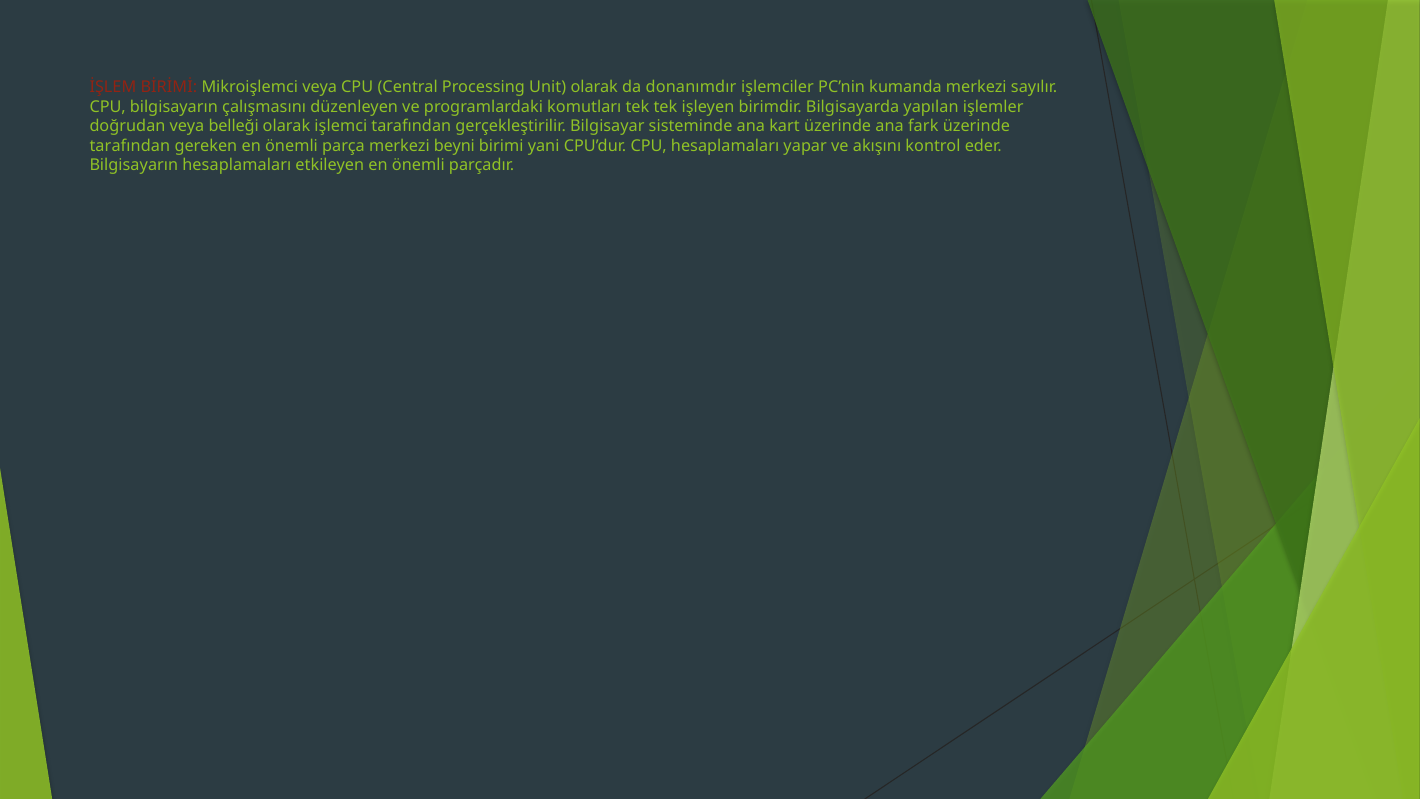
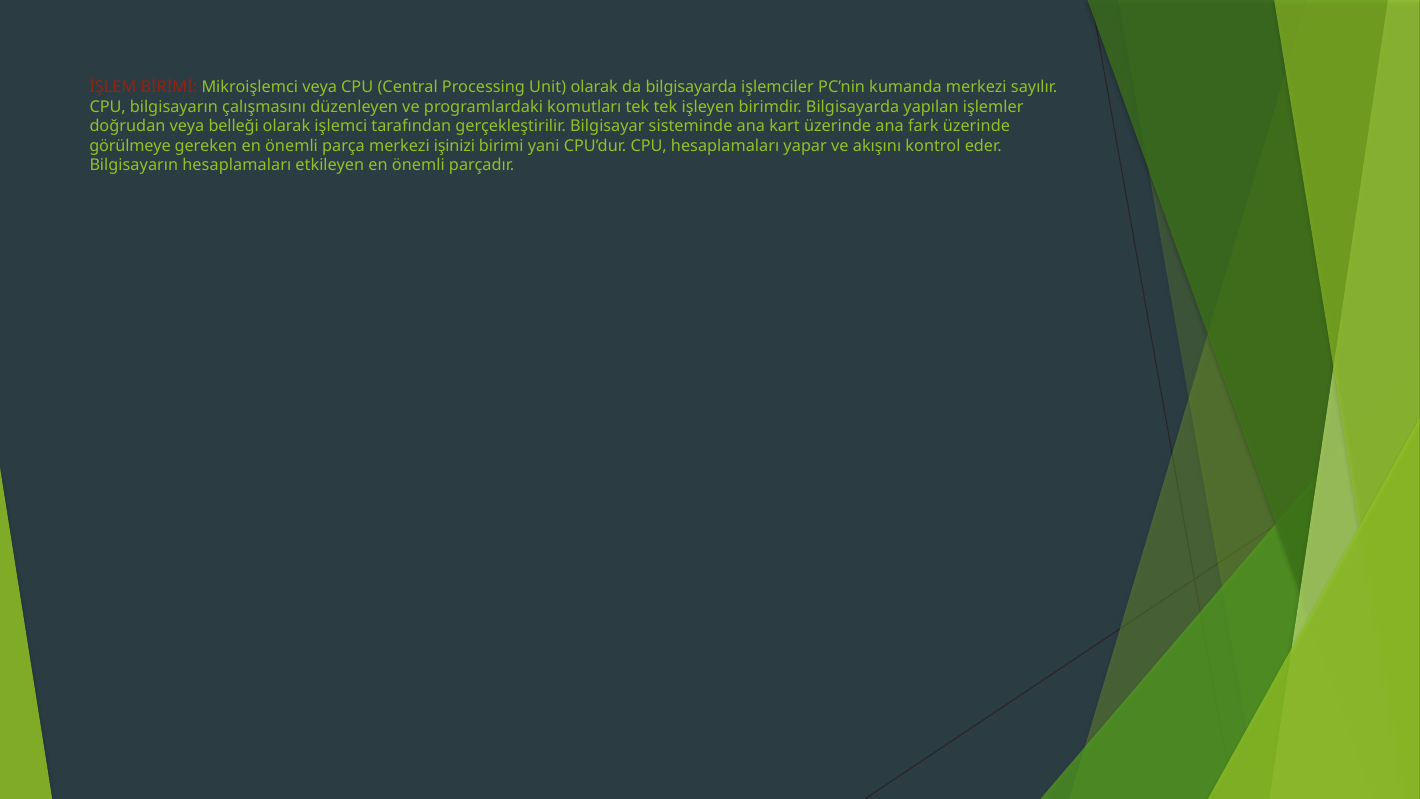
da donanımdır: donanımdır -> bilgisayarda
tarafından at (130, 146): tarafından -> görülmeye
beyni: beyni -> işinizi
